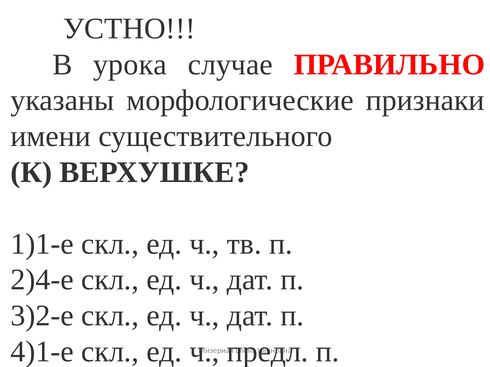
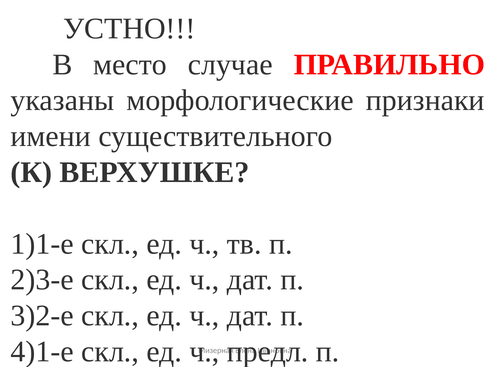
урока: урока -> место
2)4-е: 2)4-е -> 2)3-е
